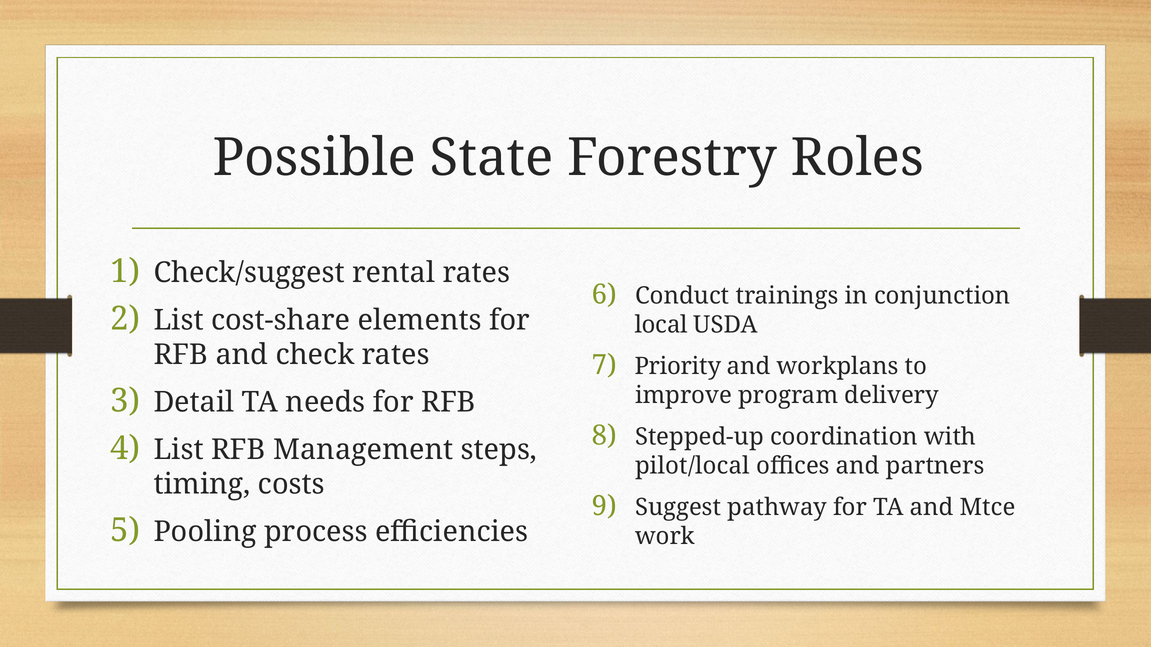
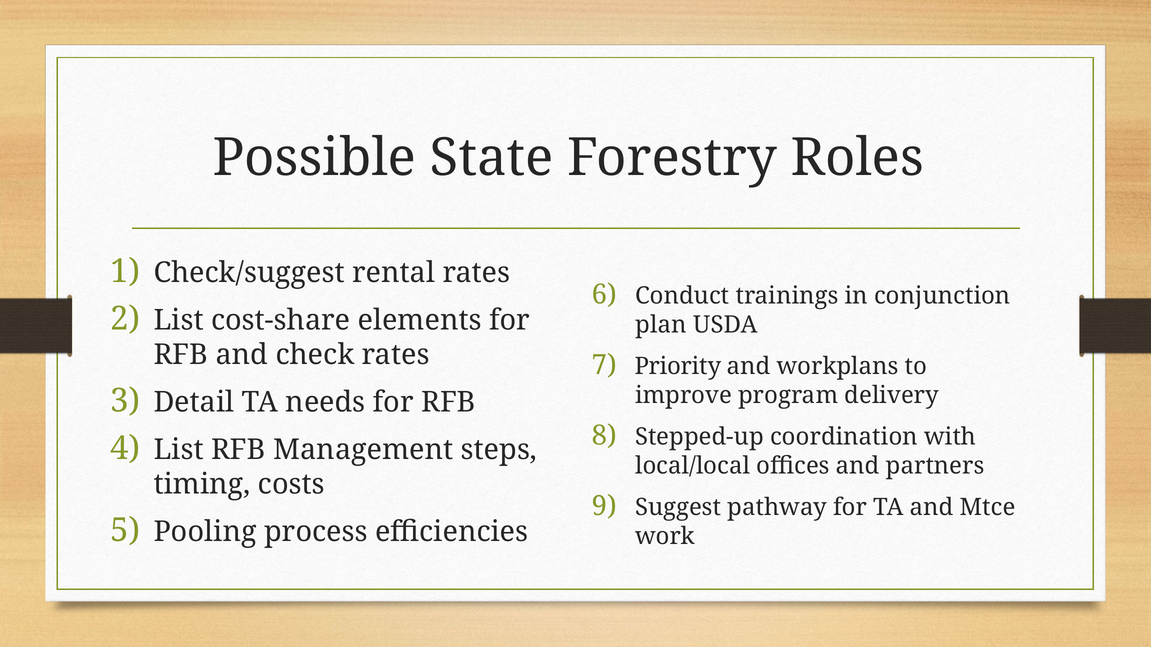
local: local -> plan
pilot/local: pilot/local -> local/local
